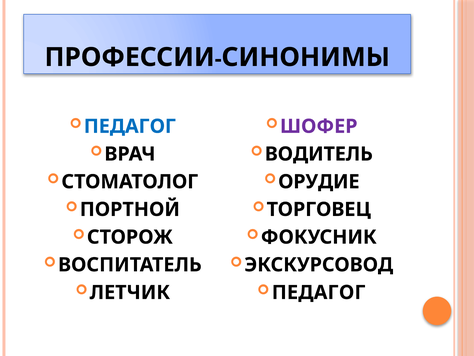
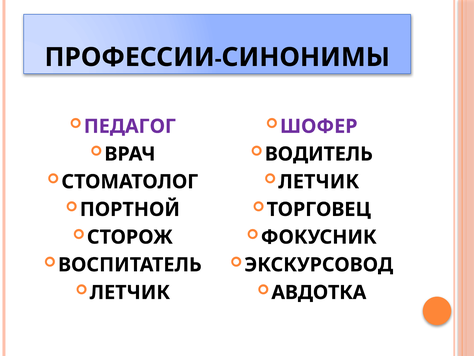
ПЕДАГОГ at (130, 126) colour: blue -> purple
ОРУДИЕ at (319, 181): ОРУДИЕ -> ЛЕТЧИК
ПЕДАГОГ at (319, 292): ПЕДАГОГ -> АВДОТКА
